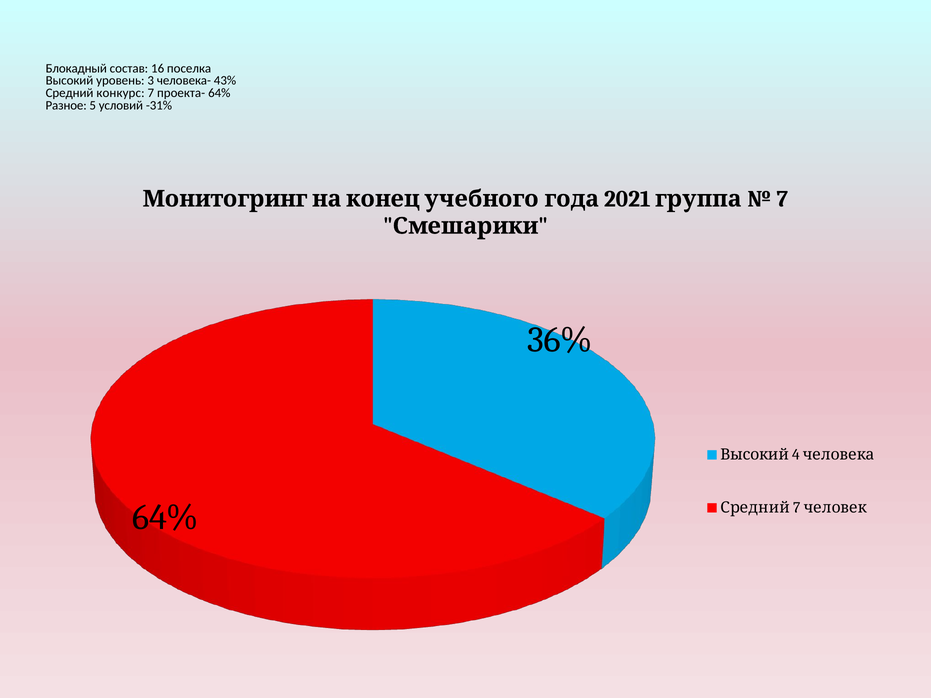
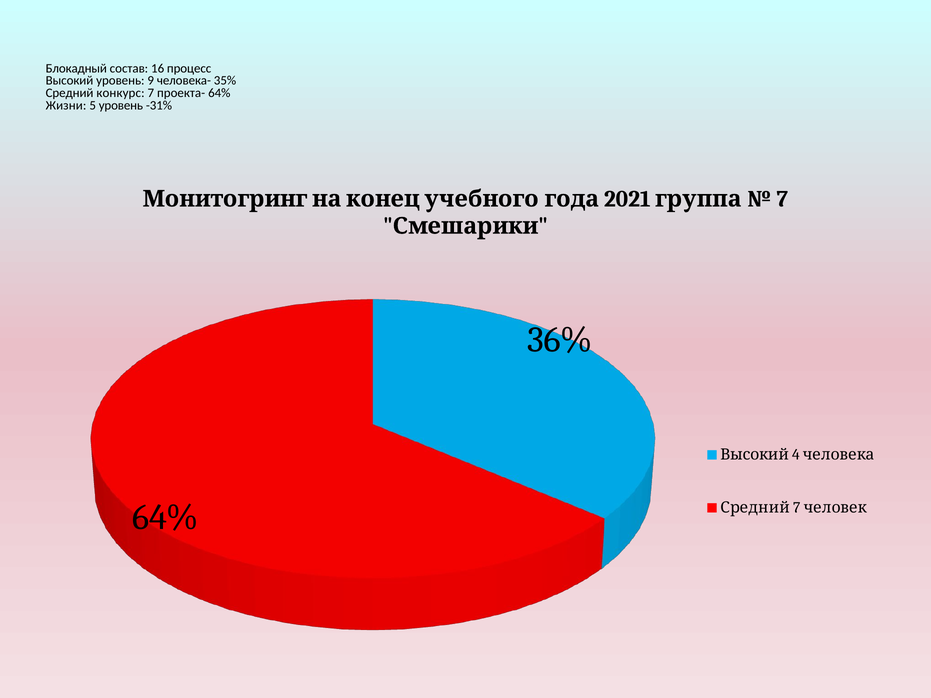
поселка: поселка -> процесс
3: 3 -> 9
43%: 43% -> 35%
Разное: Разное -> Жизни
5 условий: условий -> уровень
